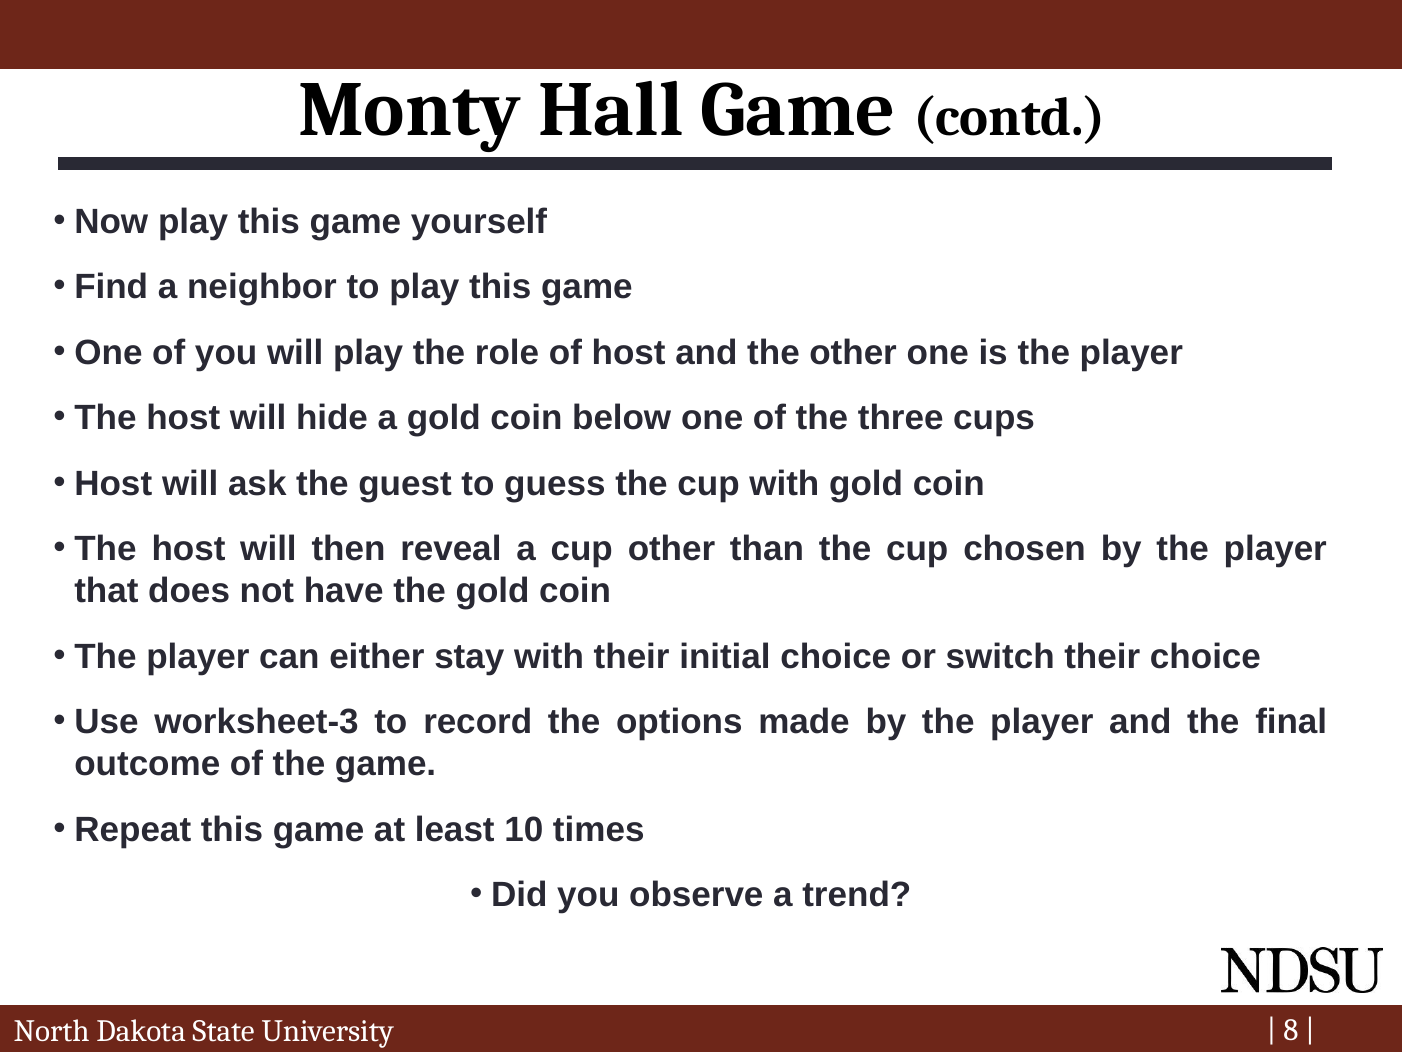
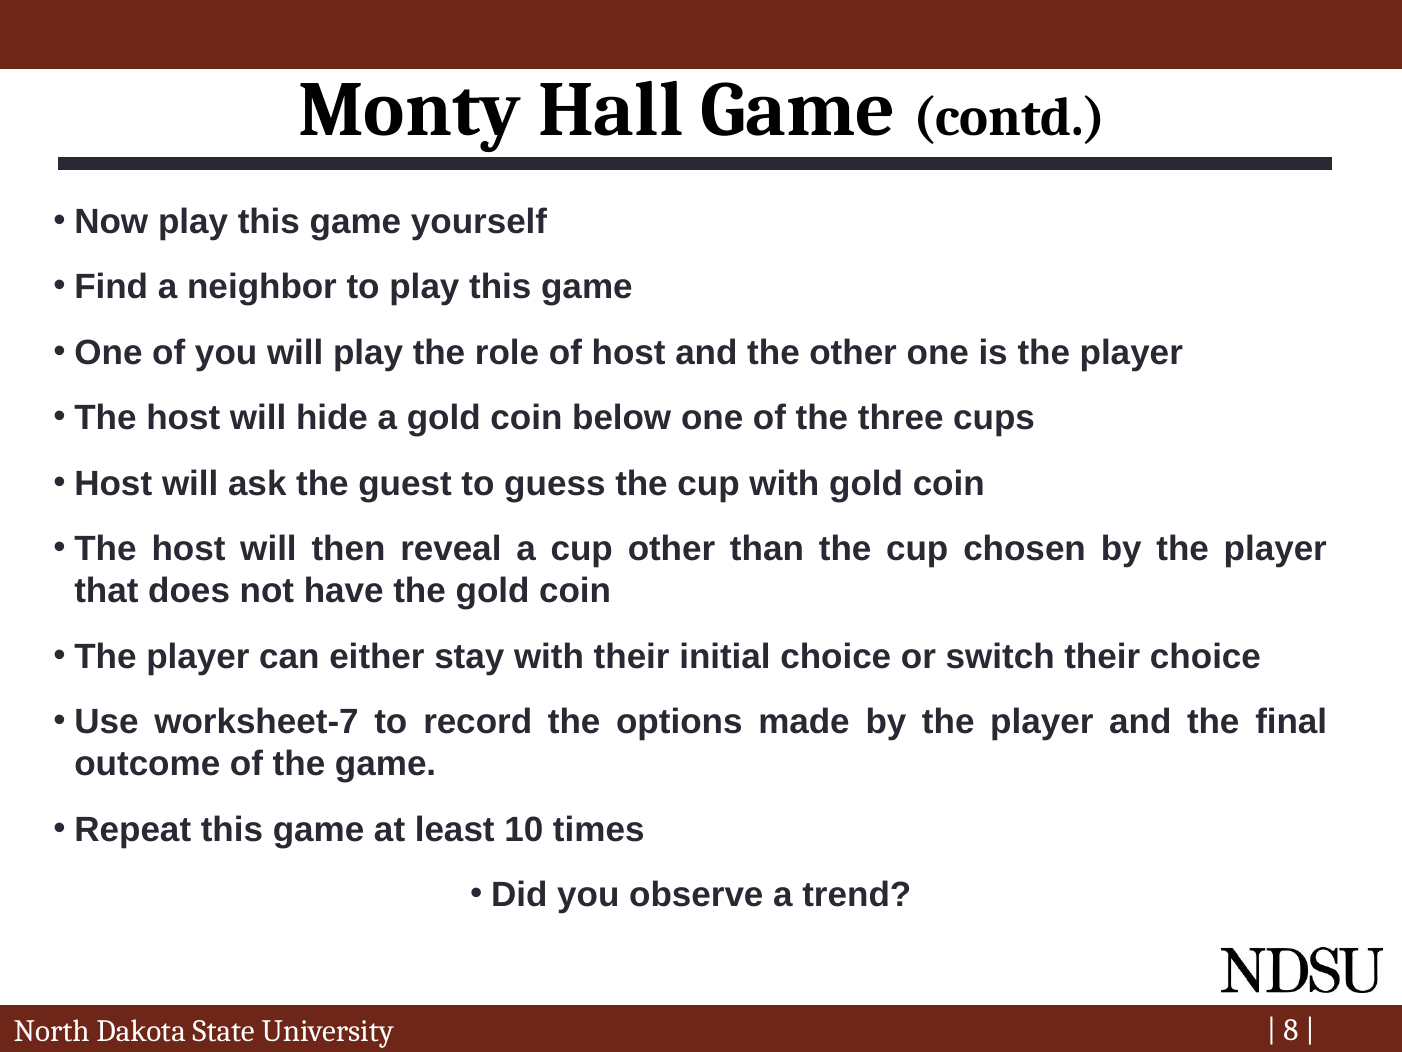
worksheet-3: worksheet-3 -> worksheet-7
